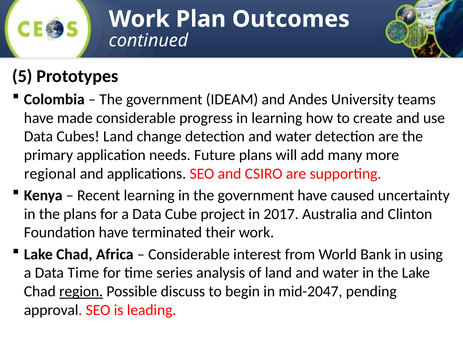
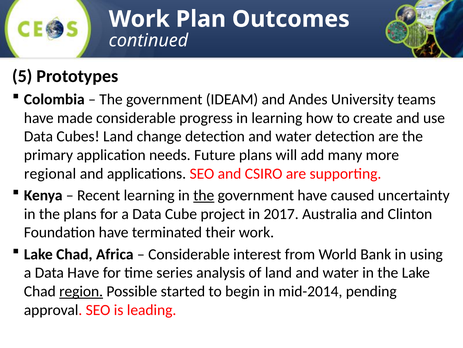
the at (204, 195) underline: none -> present
Data Time: Time -> Have
discuss: discuss -> started
mid-2047: mid-2047 -> mid-2014
